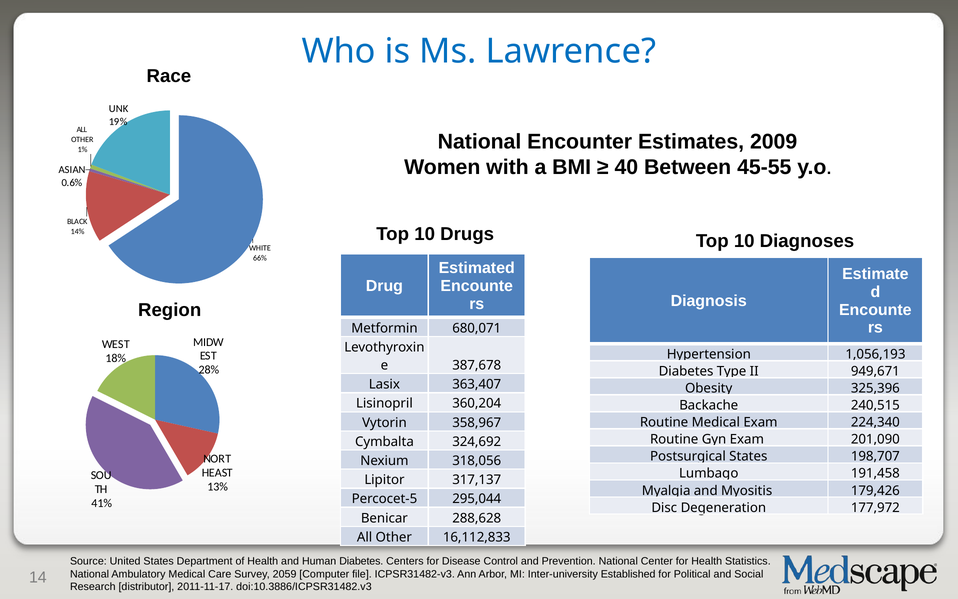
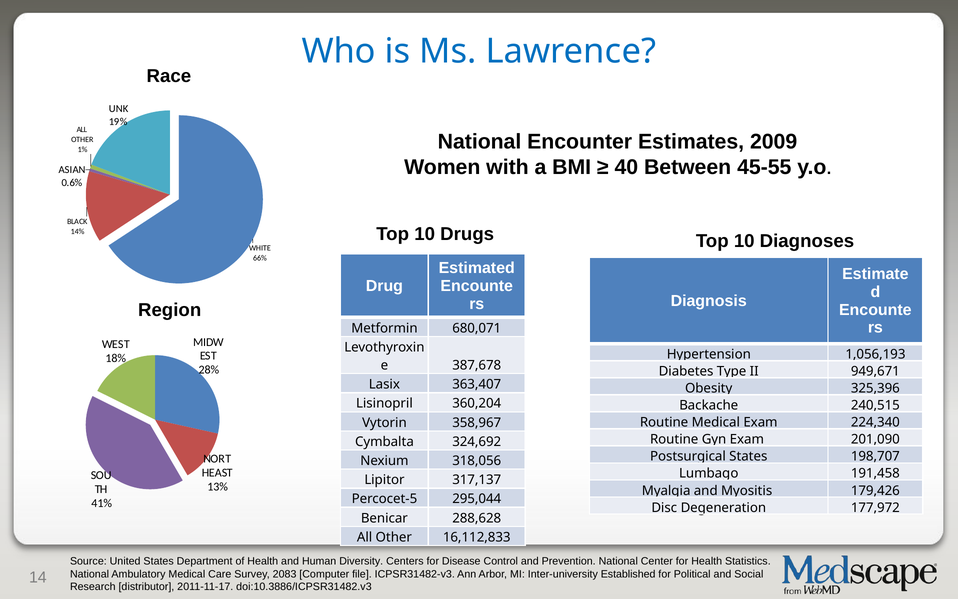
Human Diabetes: Diabetes -> Diversity
2059: 2059 -> 2083
